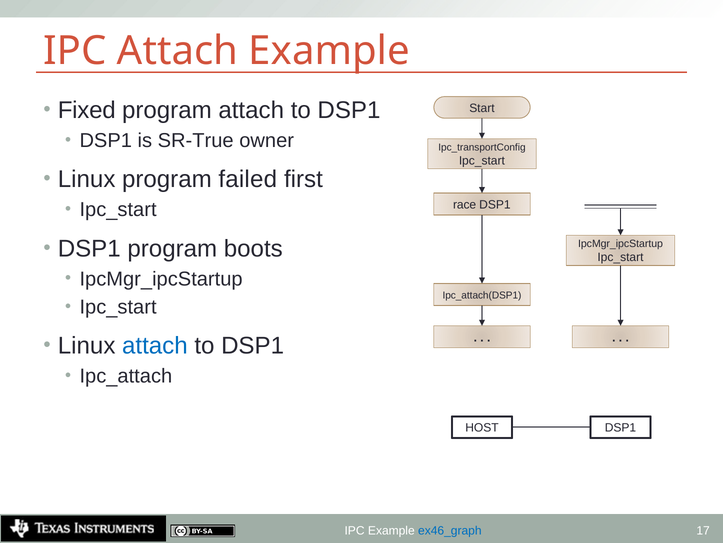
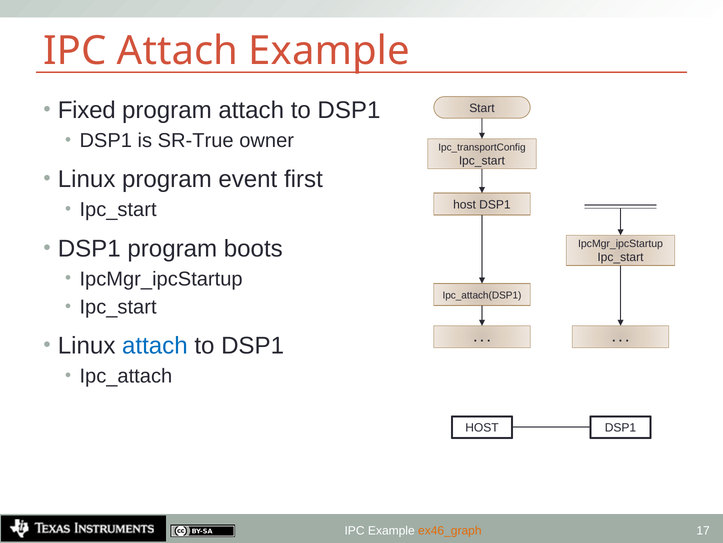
failed: failed -> event
race at (465, 205): race -> host
ex46_graph colour: blue -> orange
